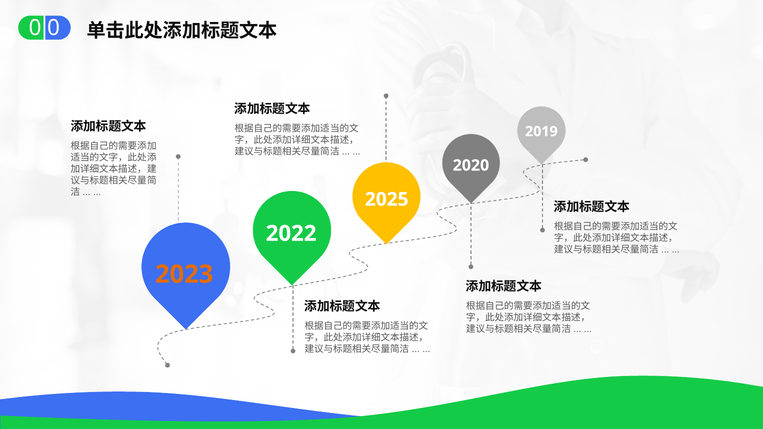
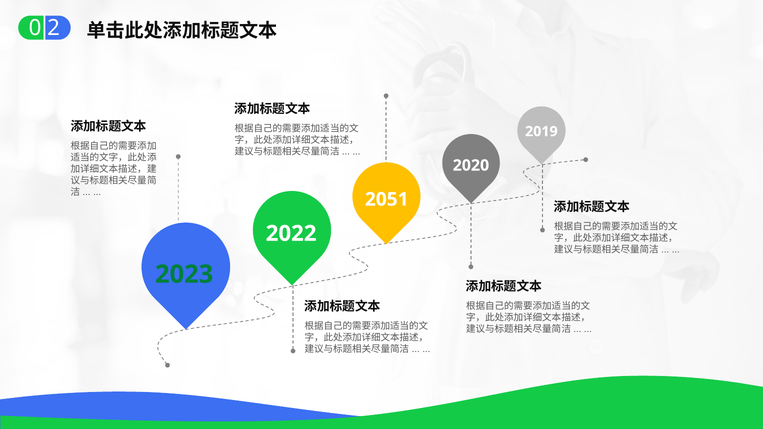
0 0: 0 -> 2
2025: 2025 -> 2051
2023 colour: orange -> green
